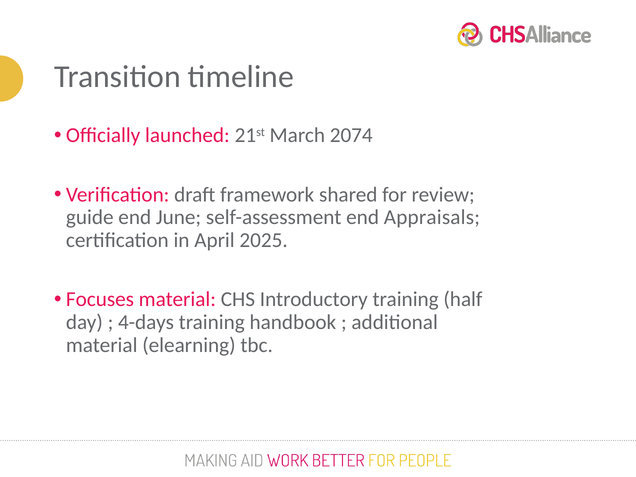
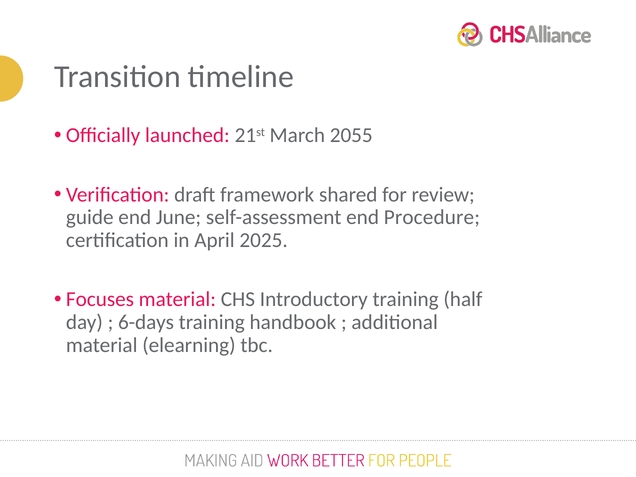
2074: 2074 -> 2055
Appraisals: Appraisals -> Procedure
4-days: 4-days -> 6-days
